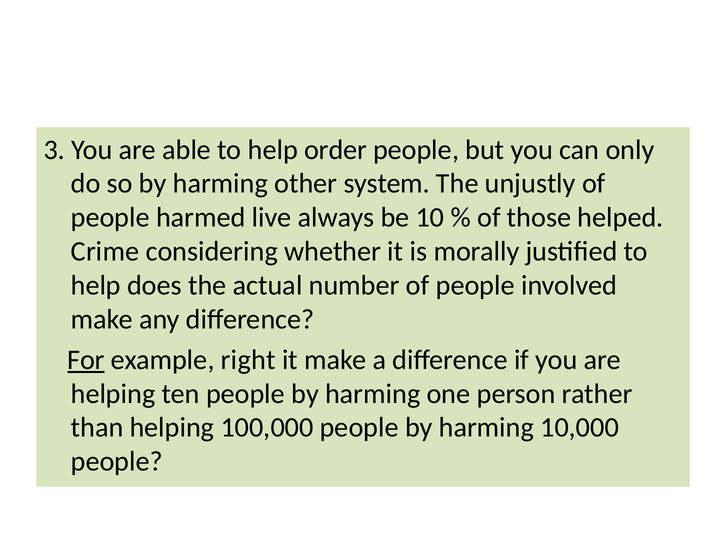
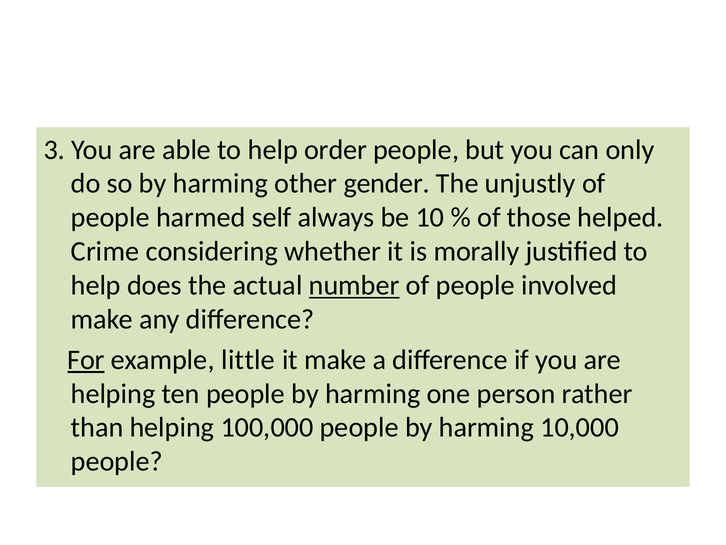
system: system -> gender
live: live -> self
number underline: none -> present
right: right -> little
